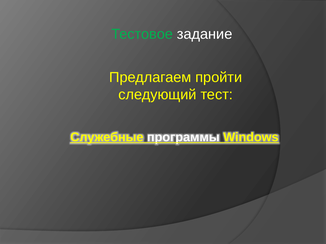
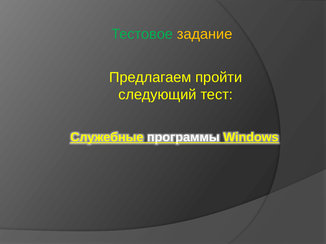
задание colour: white -> yellow
